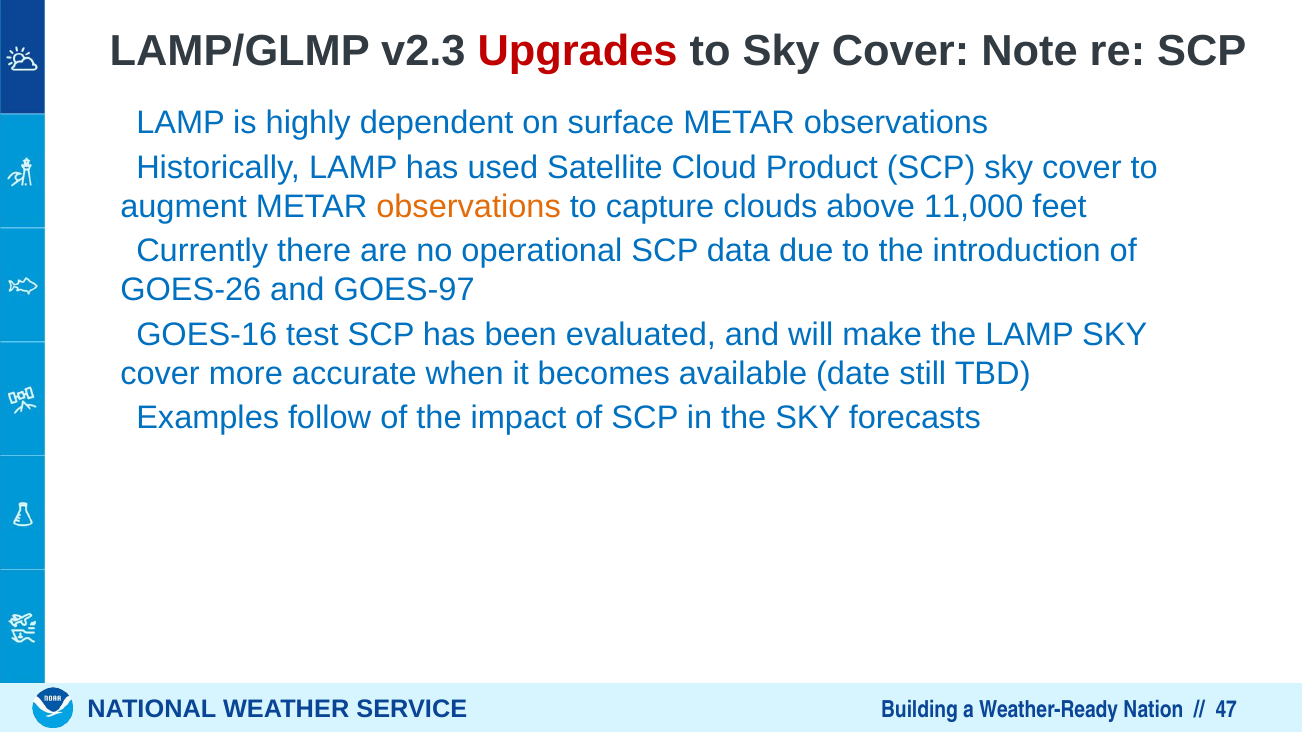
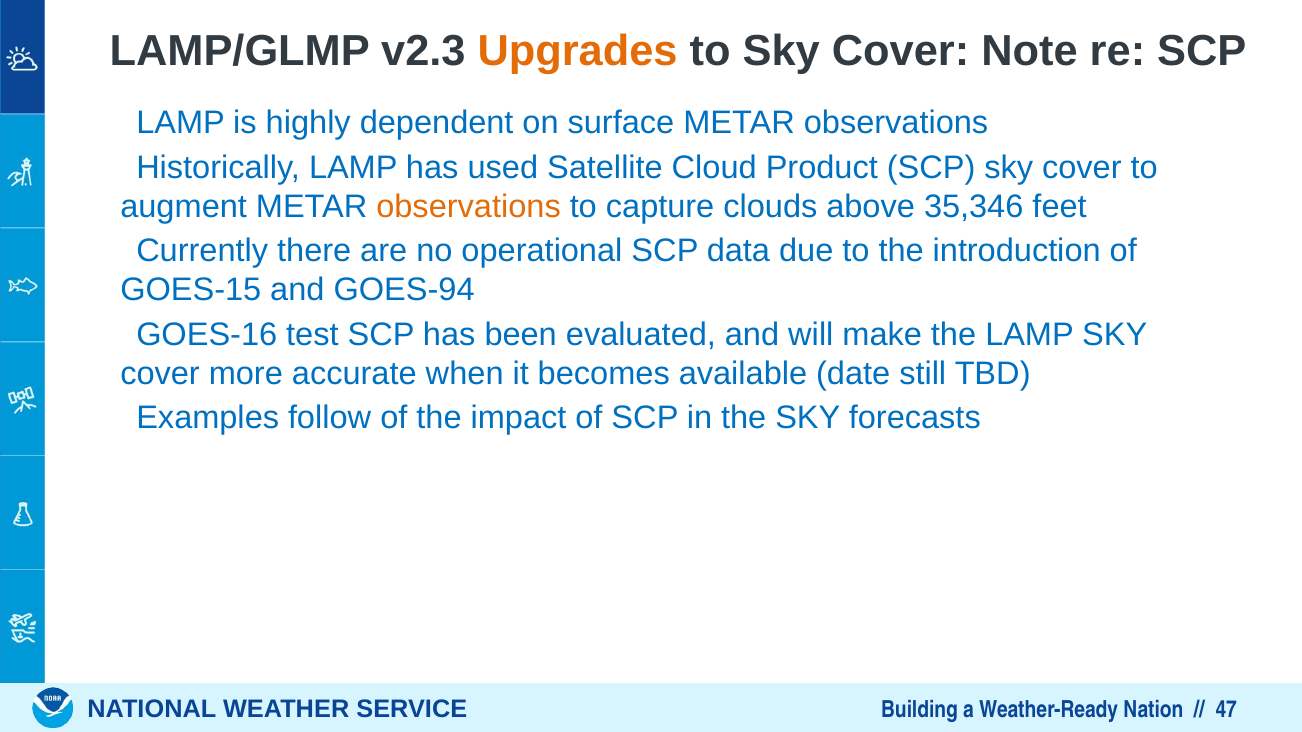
Upgrades colour: red -> orange
11,000: 11,000 -> 35,346
GOES-26: GOES-26 -> GOES-15
GOES-97: GOES-97 -> GOES-94
